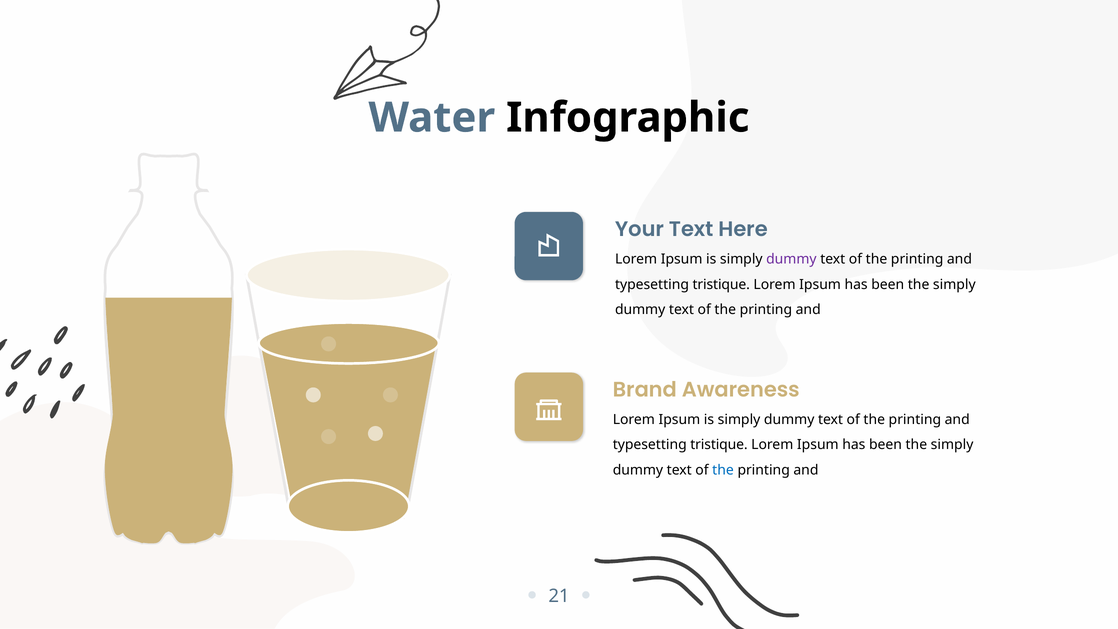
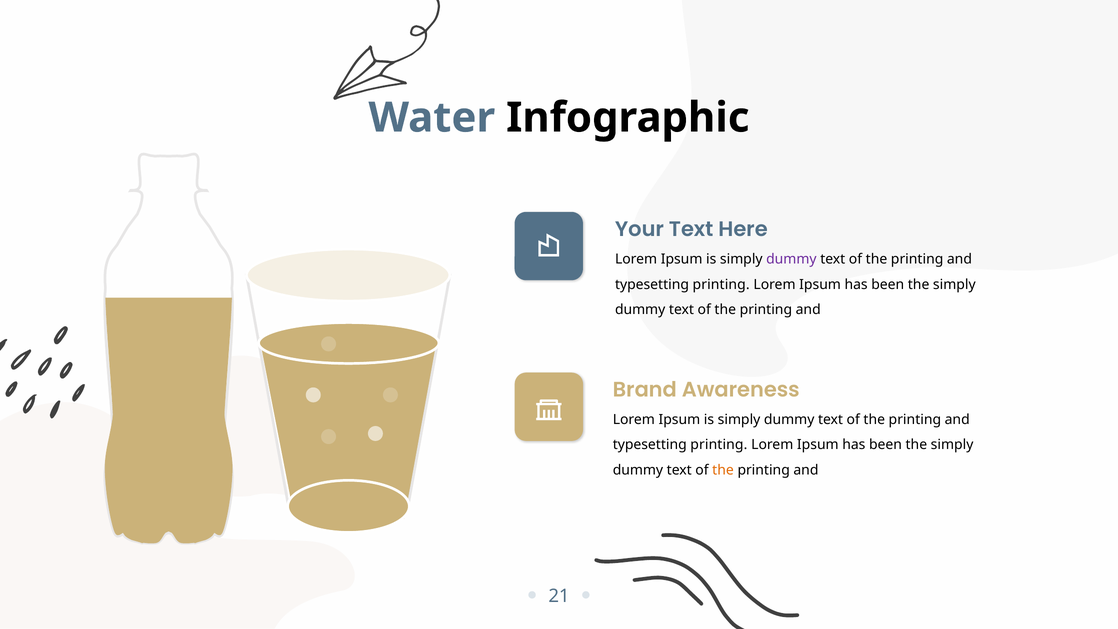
tristique at (721, 284): tristique -> printing
tristique at (719, 445): tristique -> printing
the at (723, 470) colour: blue -> orange
